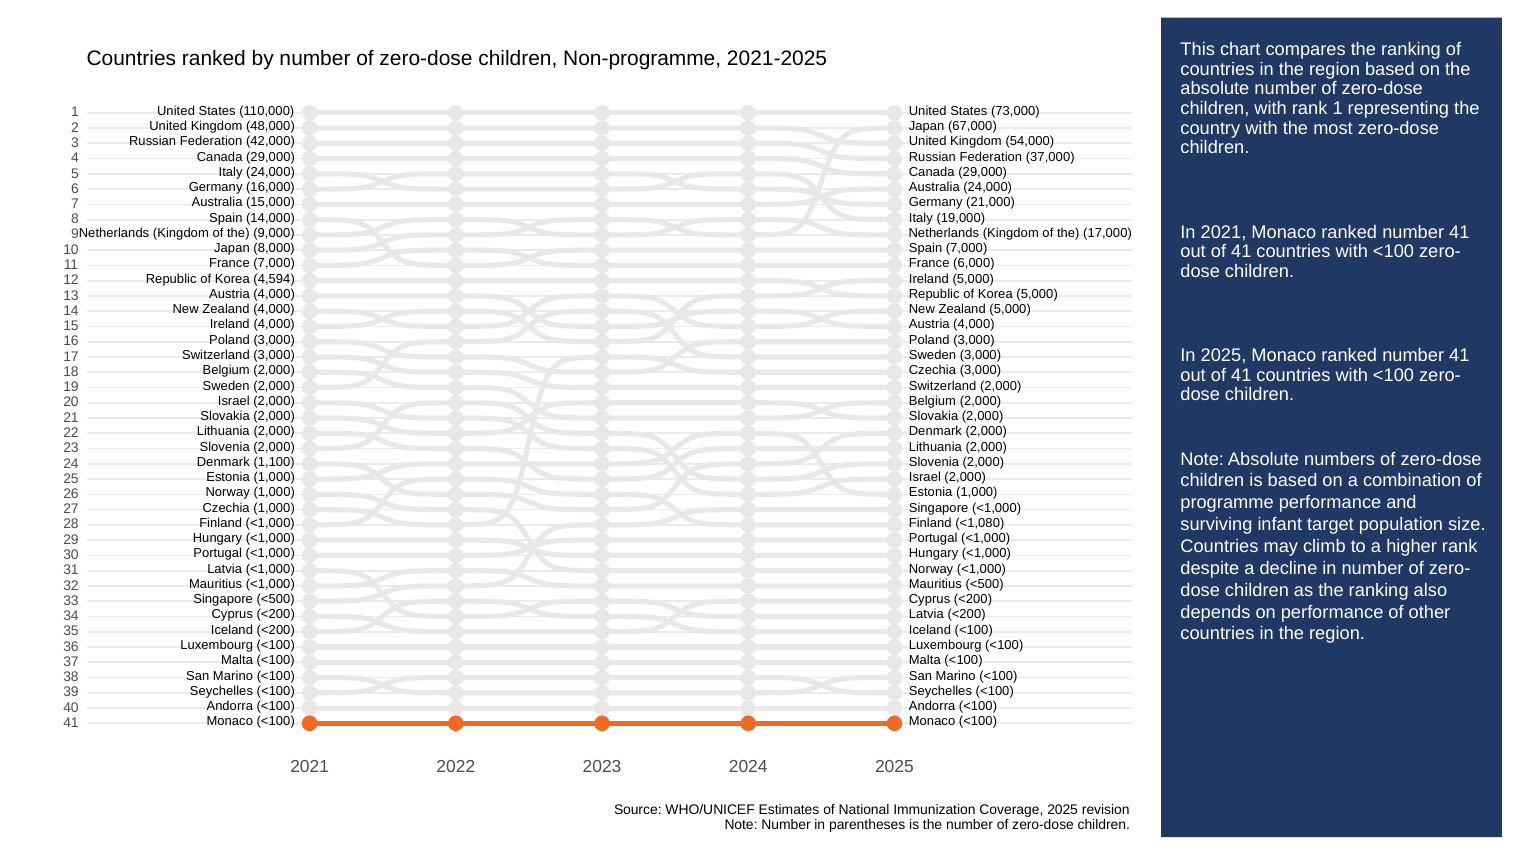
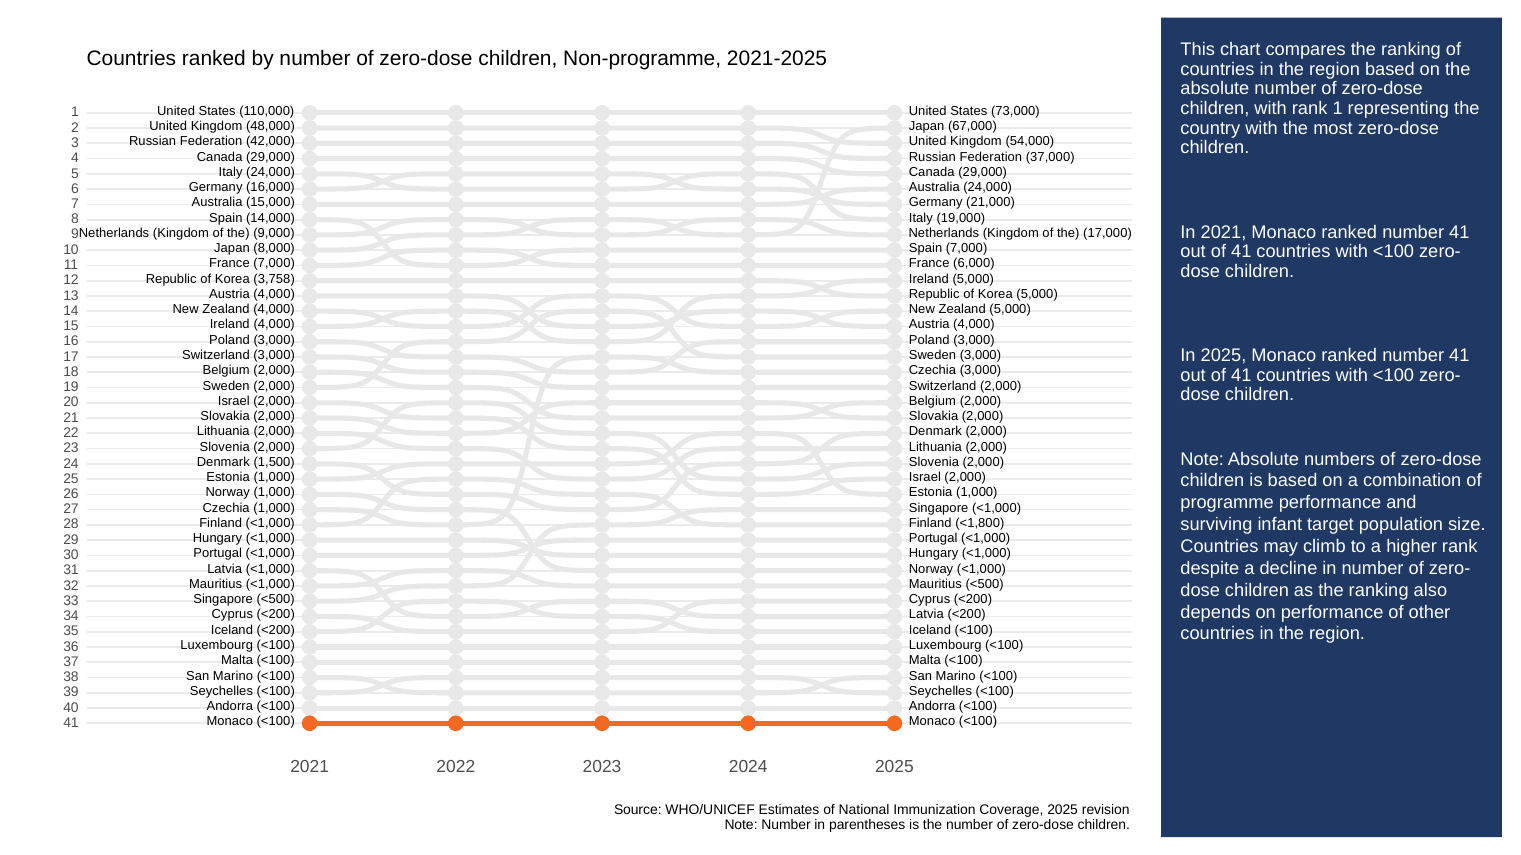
4,594: 4,594 -> 3,758
1,100: 1,100 -> 1,500
<1,080: <1,080 -> <1,800
